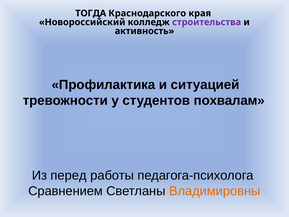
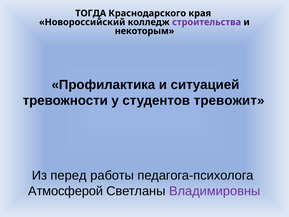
активность: активность -> некоторым
похвалам: похвалам -> тревожит
Сравнением: Сравнением -> Атмосферой
Владимировны colour: orange -> purple
